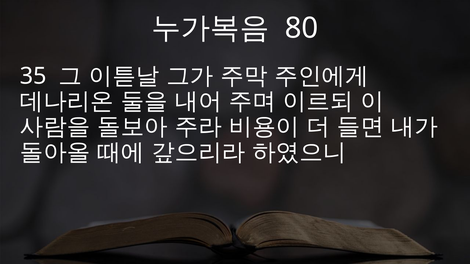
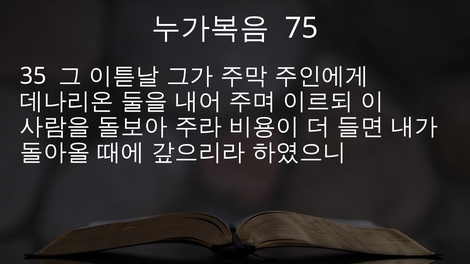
80: 80 -> 75
